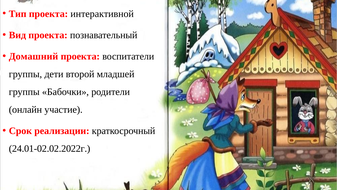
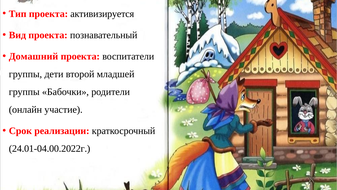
интерактивной: интерактивной -> активизируется
24.01-02.02.2022г: 24.01-02.02.2022г -> 24.01-04.00.2022г
